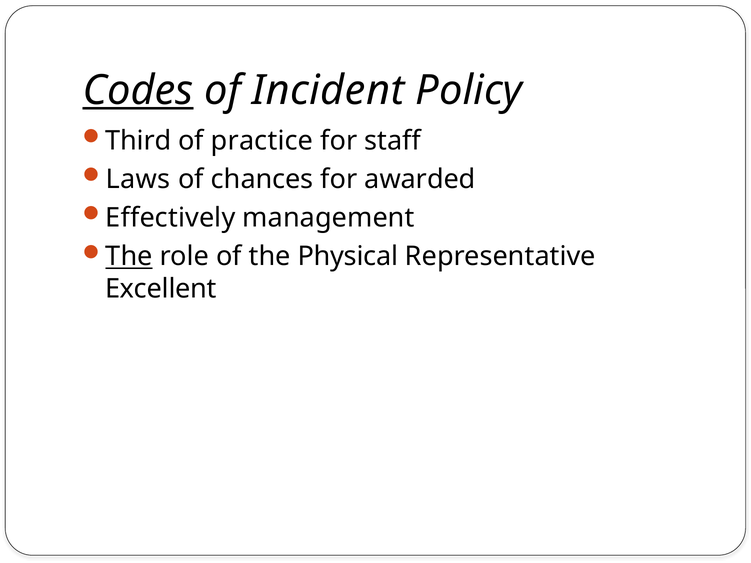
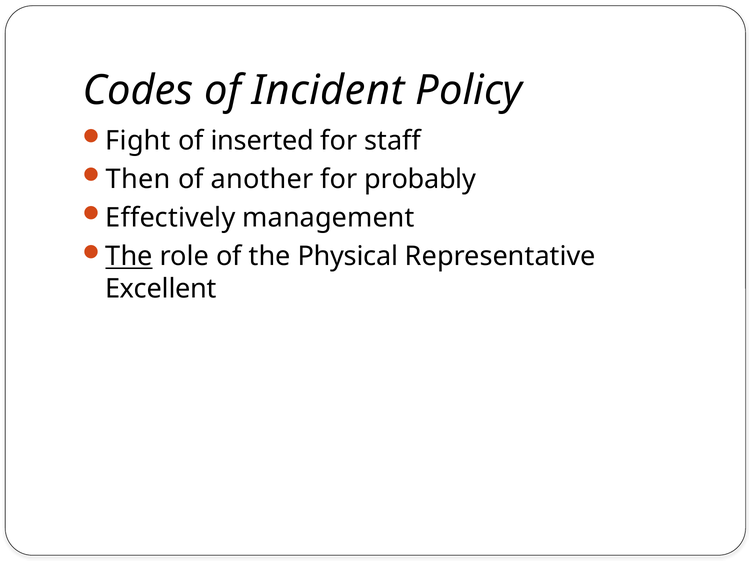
Codes underline: present -> none
Third: Third -> Fight
practice: practice -> inserted
Laws: Laws -> Then
chances: chances -> another
awarded: awarded -> probably
